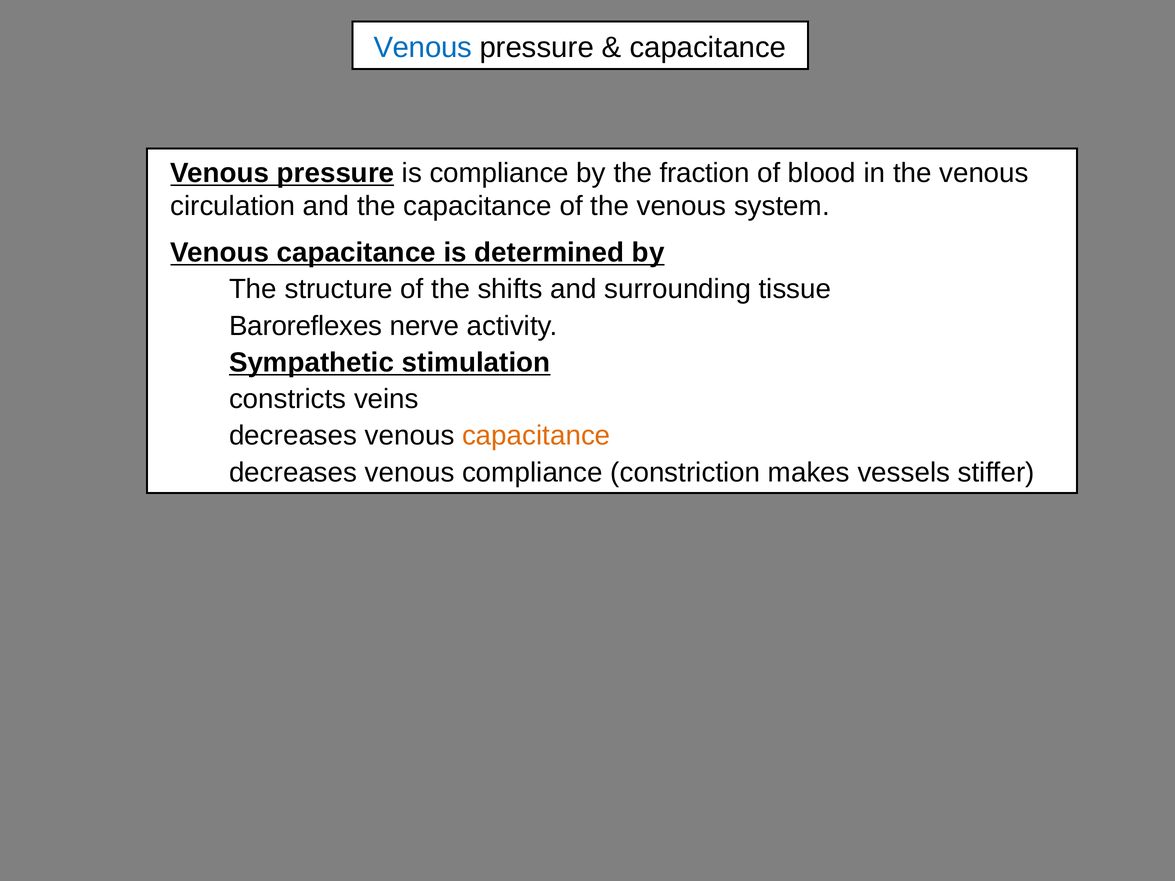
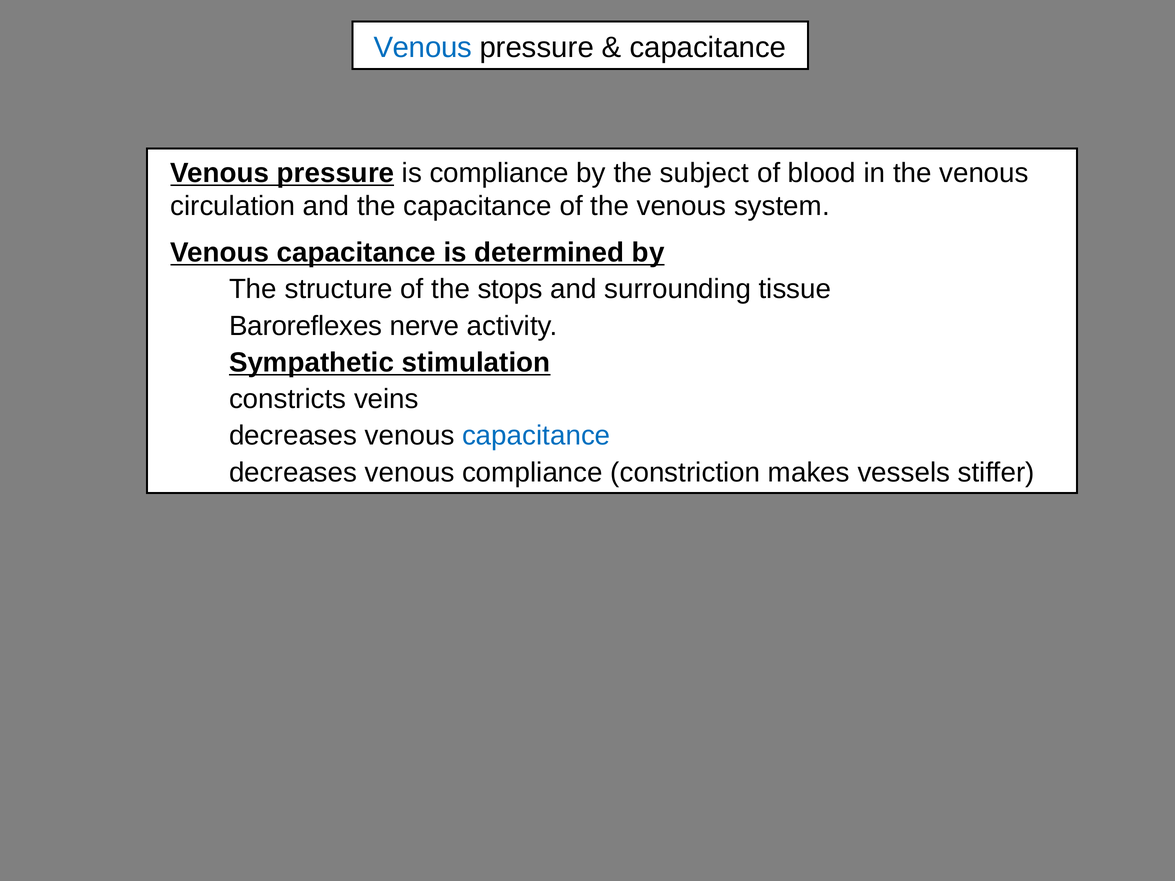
fraction: fraction -> subject
shifts: shifts -> stops
capacitance at (536, 436) colour: orange -> blue
